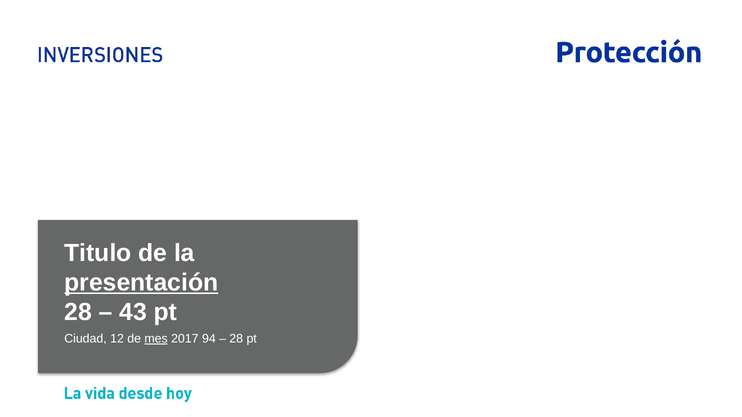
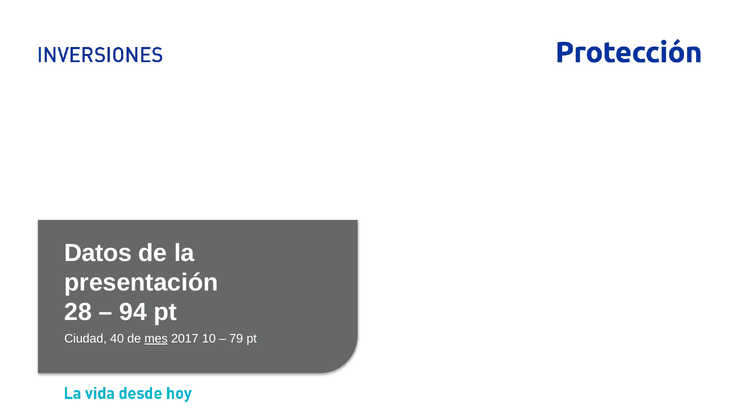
Titulo: Titulo -> Datos
presentación underline: present -> none
43: 43 -> 94
12: 12 -> 40
94: 94 -> 10
28 at (236, 339): 28 -> 79
